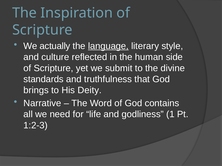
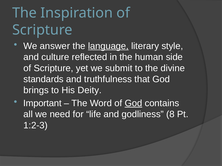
actually: actually -> answer
Narrative: Narrative -> Important
God at (133, 103) underline: none -> present
1: 1 -> 8
